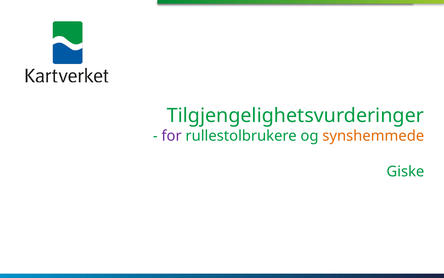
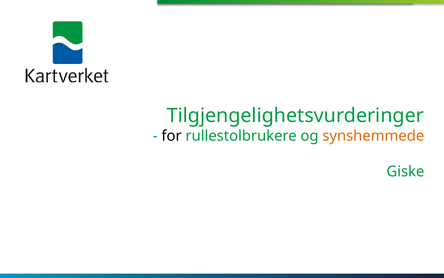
for colour: purple -> black
